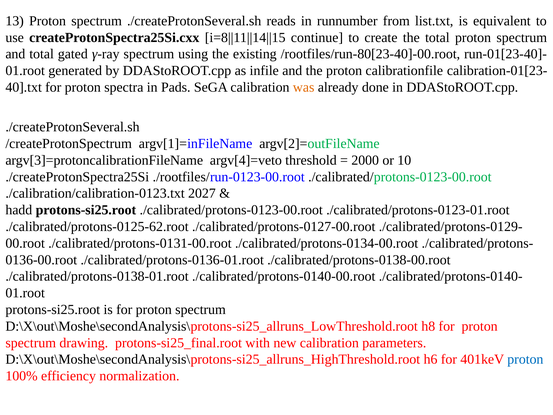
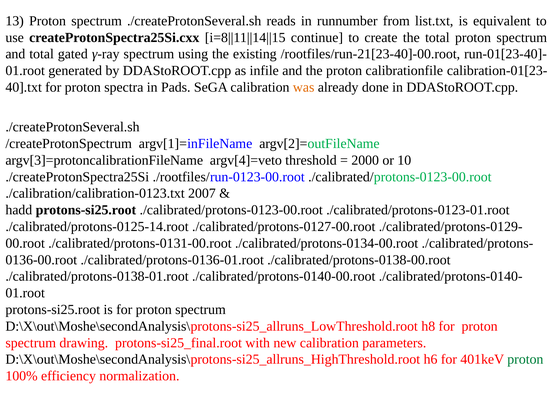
/rootfiles/run-80[23-40]-00.root: /rootfiles/run-80[23-40]-00.root -> /rootfiles/run-21[23-40]-00.root
2027: 2027 -> 2007
./calibrated/protons-0125-62.root: ./calibrated/protons-0125-62.root -> ./calibrated/protons-0125-14.root
proton at (525, 359) colour: blue -> green
